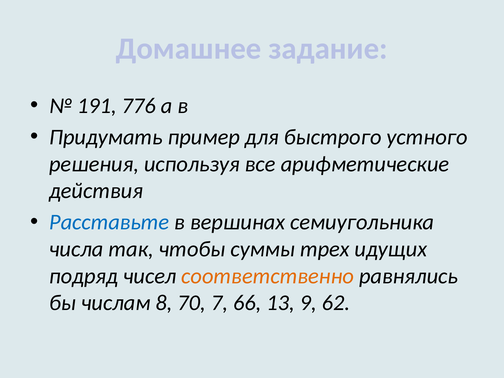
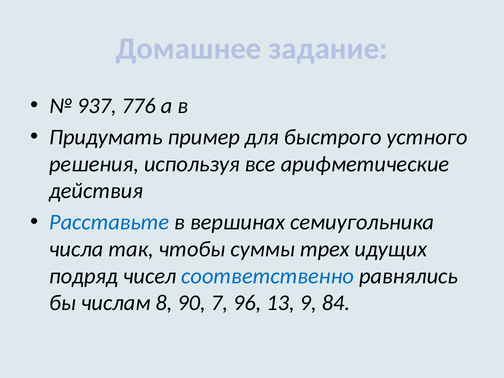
191: 191 -> 937
соответственно colour: orange -> blue
70: 70 -> 90
66: 66 -> 96
62: 62 -> 84
